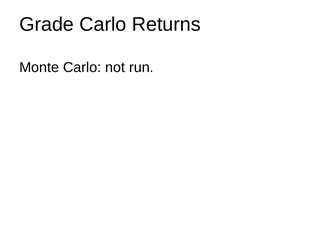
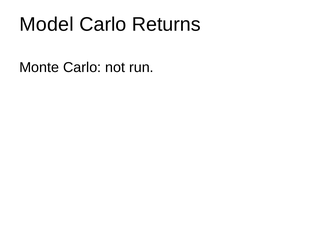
Grade: Grade -> Model
